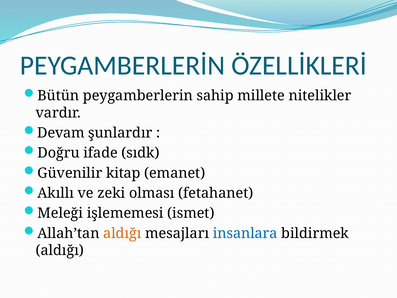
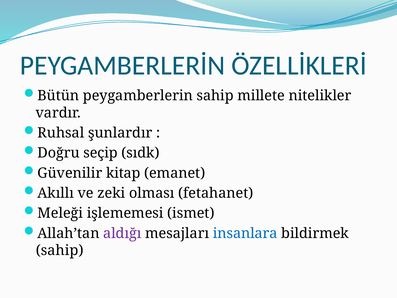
Devam: Devam -> Ruhsal
ifade: ifade -> seçip
aldığı at (122, 233) colour: orange -> purple
aldığı at (60, 250): aldığı -> sahip
